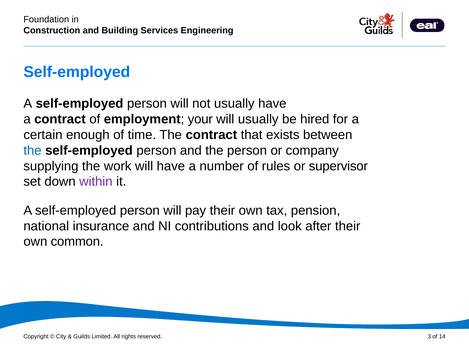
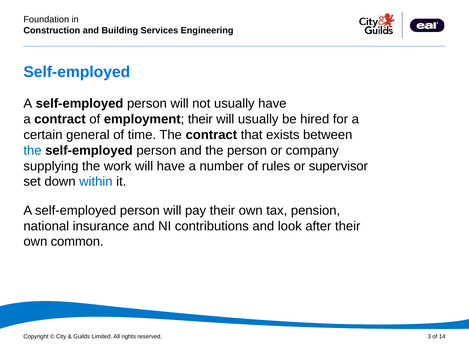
employment your: your -> their
enough: enough -> general
within colour: purple -> blue
